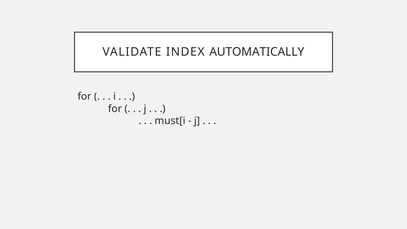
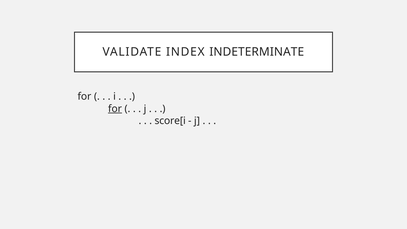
AUTOMATICALLY: AUTOMATICALLY -> INDETERMINATE
for at (115, 109) underline: none -> present
must[i: must[i -> score[i
